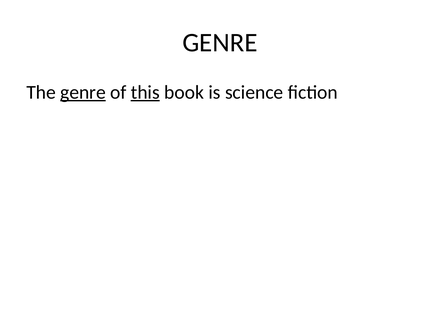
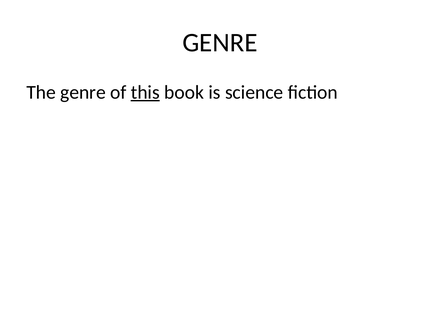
genre at (83, 92) underline: present -> none
